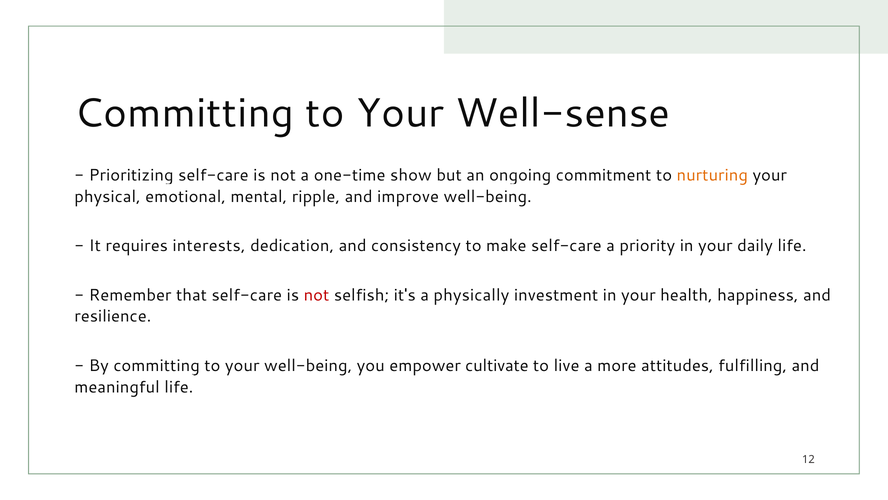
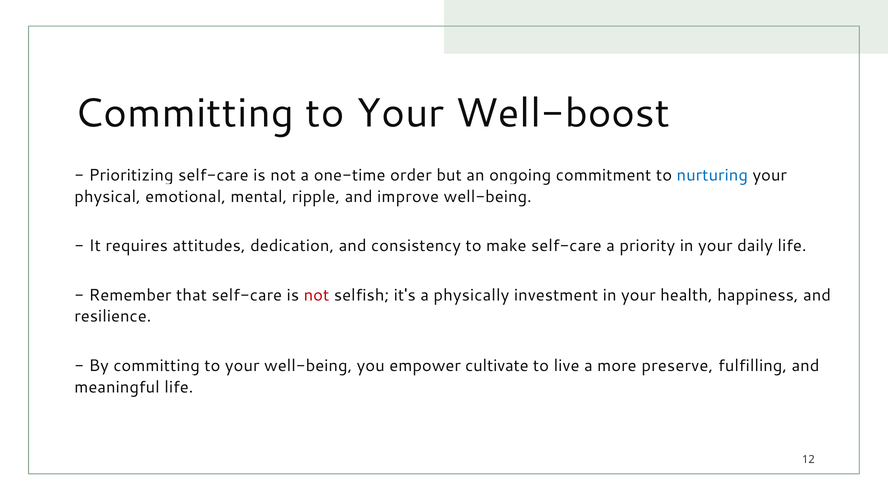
Well-sense: Well-sense -> Well-boost
show: show -> order
nurturing colour: orange -> blue
interests: interests -> attitudes
attitudes: attitudes -> preserve
